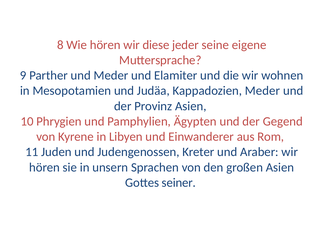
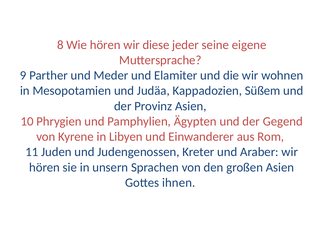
Kappadozien Meder: Meder -> Süßem
seiner: seiner -> ihnen
